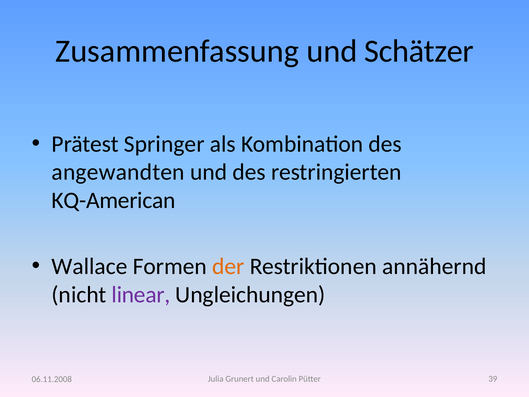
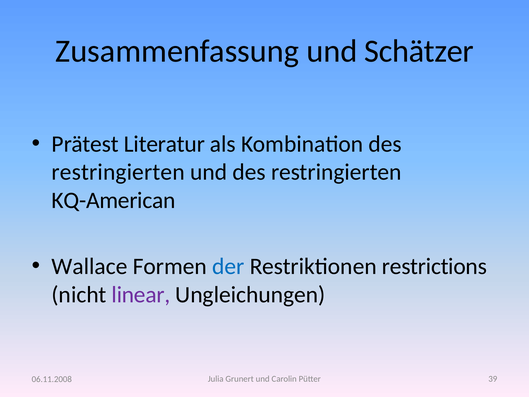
Springer: Springer -> Literatur
angewandten at (118, 172): angewandten -> restringierten
der colour: orange -> blue
annähernd: annähernd -> restrictions
